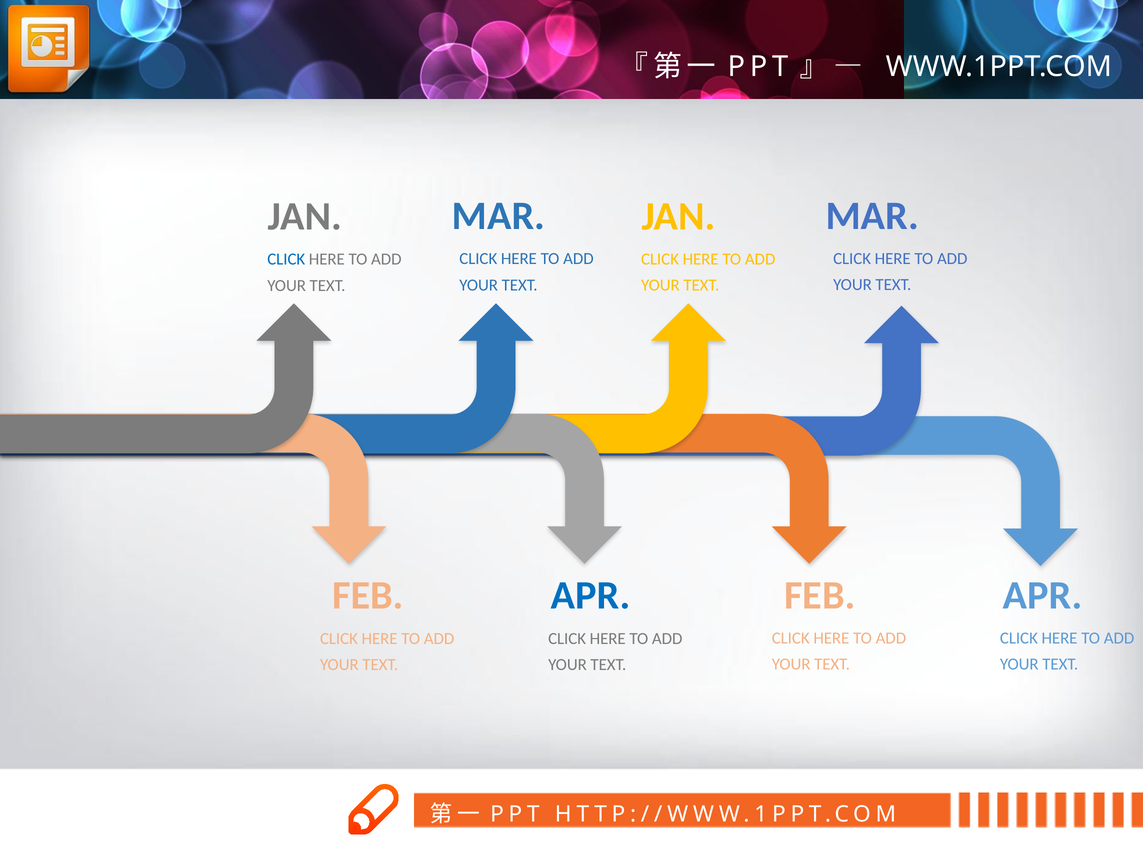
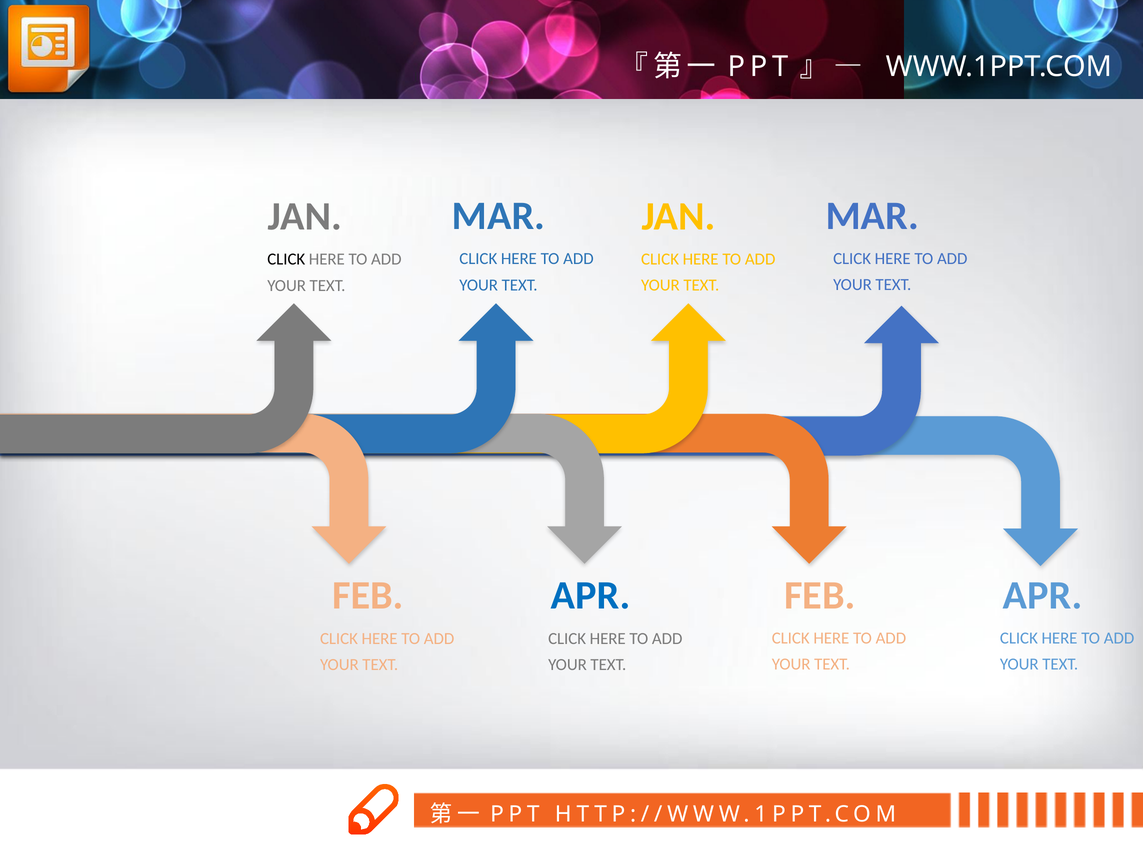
CLICK at (286, 259) colour: blue -> black
